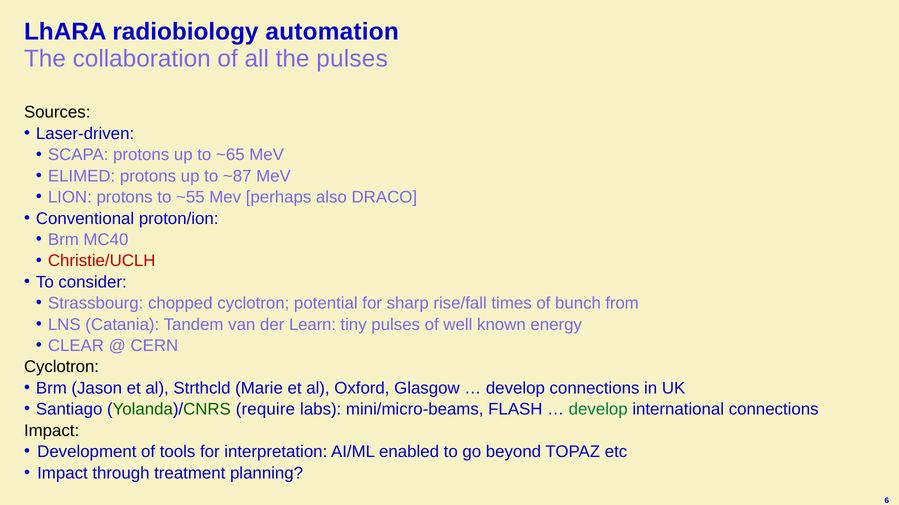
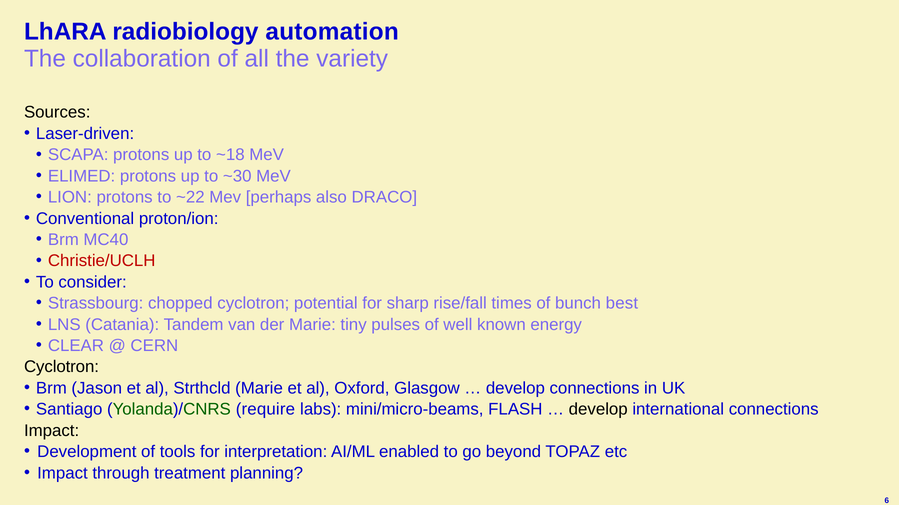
the pulses: pulses -> variety
~65: ~65 -> ~18
~87: ~87 -> ~30
~55: ~55 -> ~22
from: from -> best
der Learn: Learn -> Marie
develop at (598, 410) colour: green -> black
